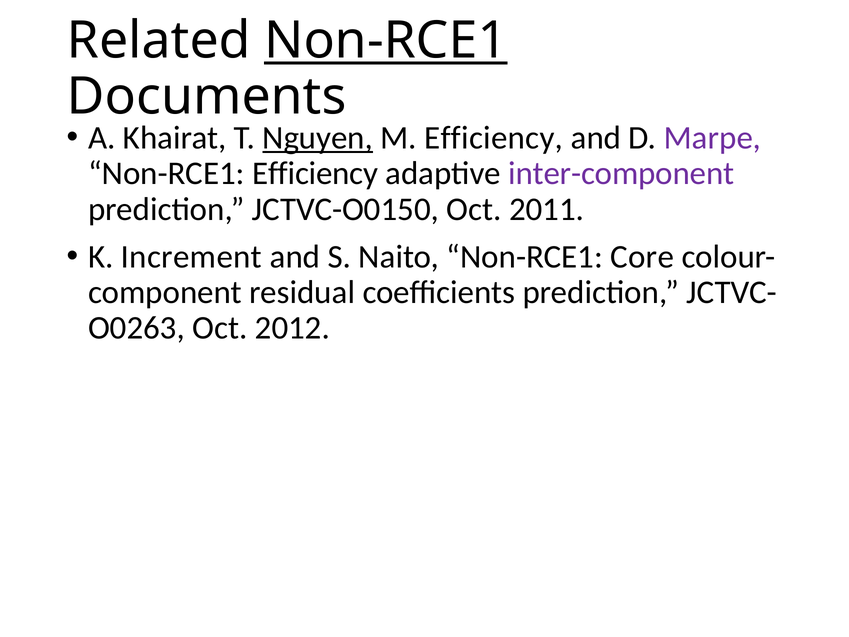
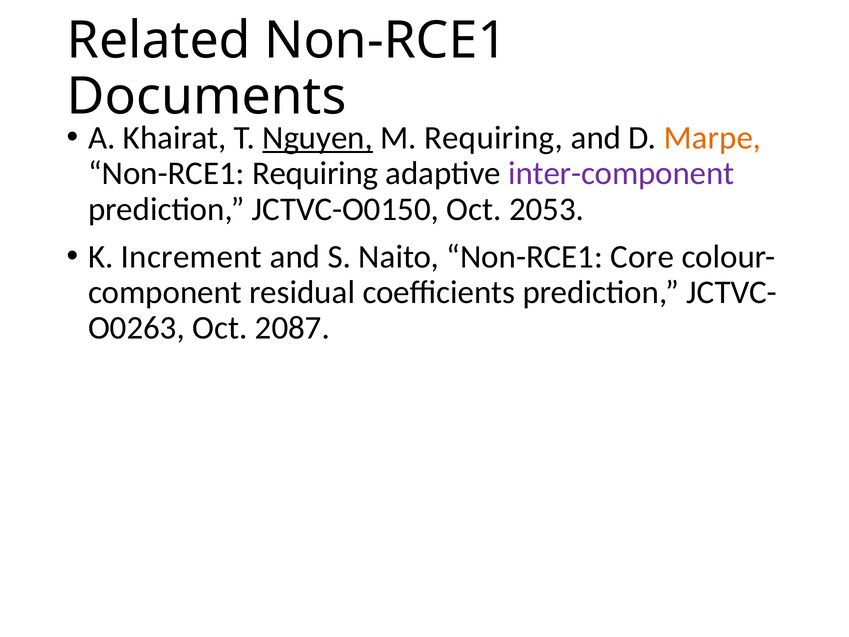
Non-RCE1 at (386, 41) underline: present -> none
M Efficiency: Efficiency -> Requiring
Marpe colour: purple -> orange
Non-RCE1 Efficiency: Efficiency -> Requiring
2011: 2011 -> 2053
2012: 2012 -> 2087
